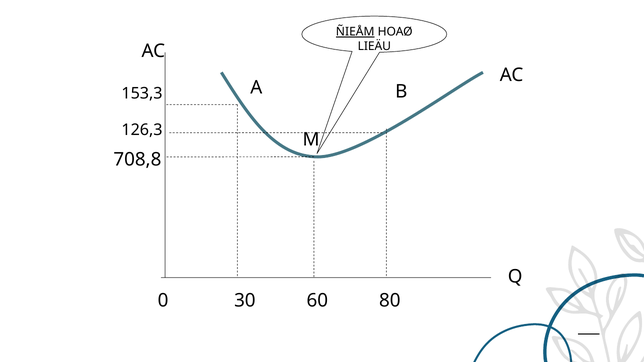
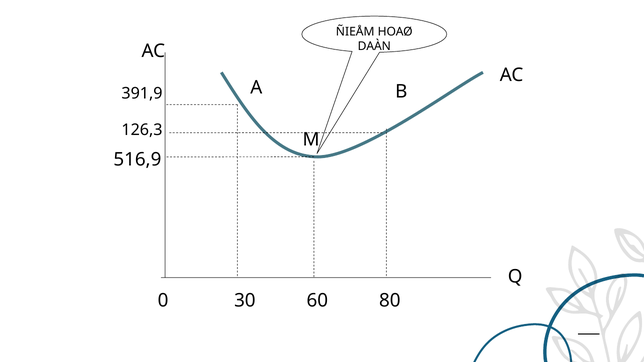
ÑIEÅM underline: present -> none
LIEÄU: LIEÄU -> DAÀN
153,3: 153,3 -> 391,9
708,8: 708,8 -> 516,9
